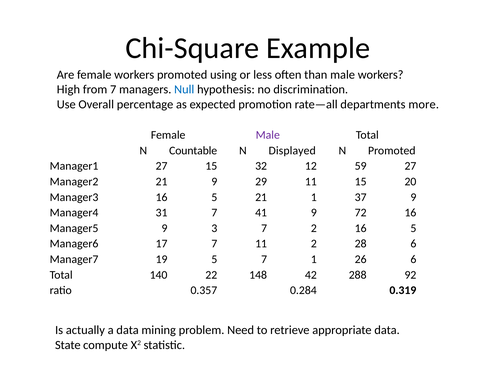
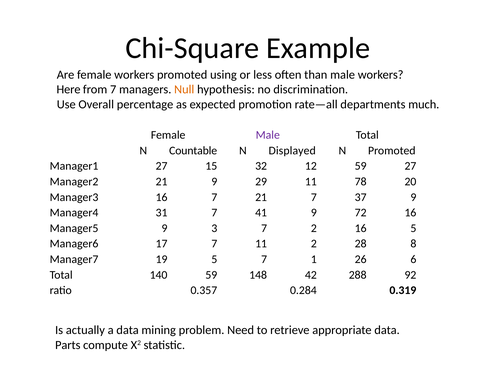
High: High -> Here
Null colour: blue -> orange
more: more -> much
11 15: 15 -> 78
Manager3 16 5: 5 -> 7
21 1: 1 -> 7
28 6: 6 -> 8
140 22: 22 -> 59
State: State -> Parts
